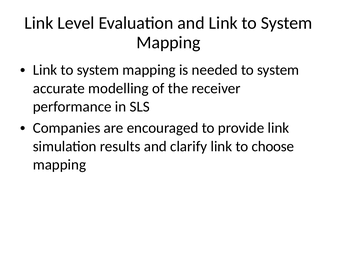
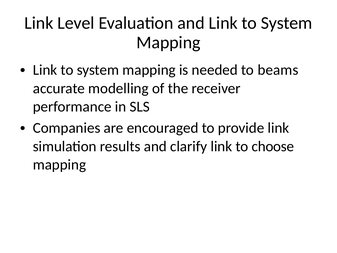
needed to system: system -> beams
